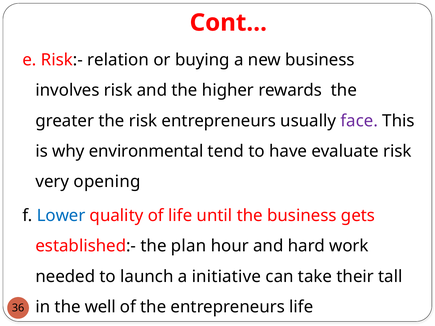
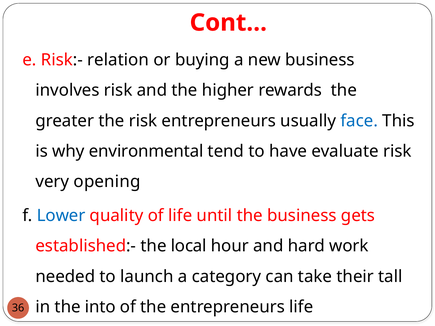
face colour: purple -> blue
plan: plan -> local
initiative: initiative -> category
well: well -> into
